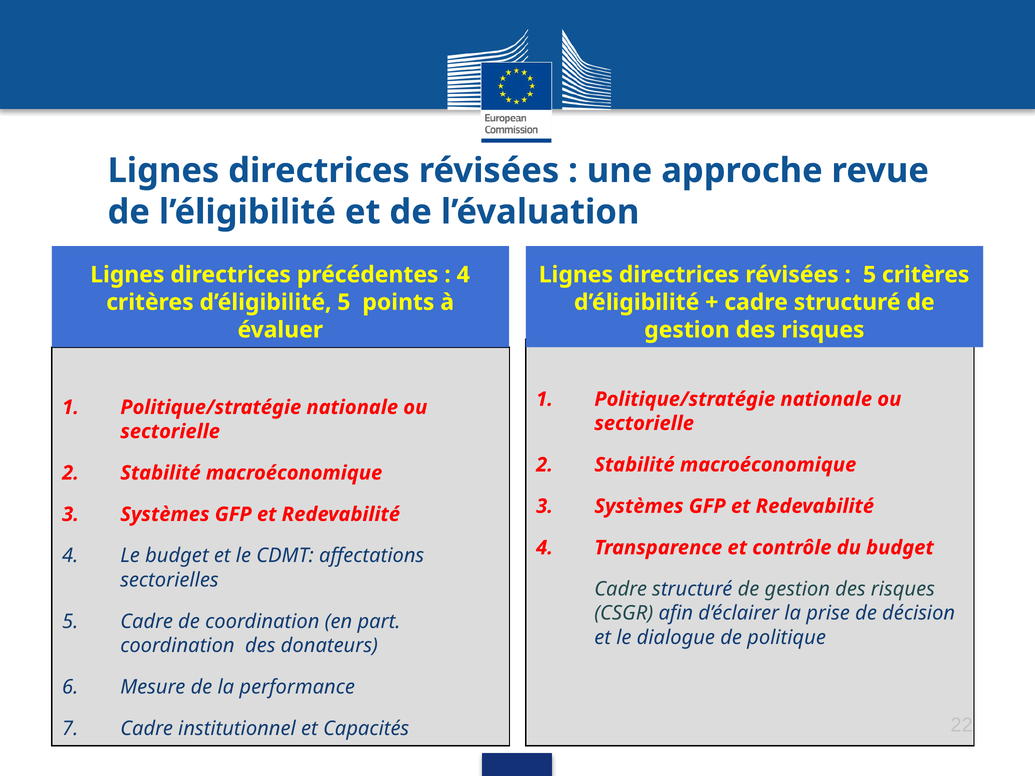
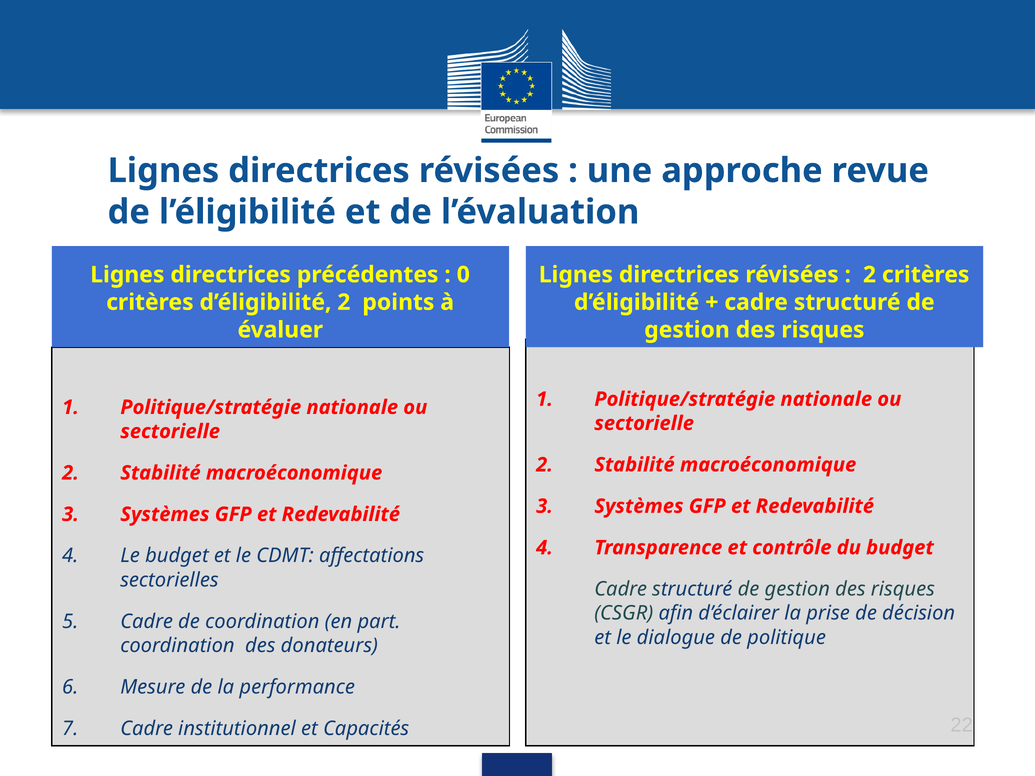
4 at (463, 275): 4 -> 0
5 at (870, 275): 5 -> 2
d’éligibilité 5: 5 -> 2
